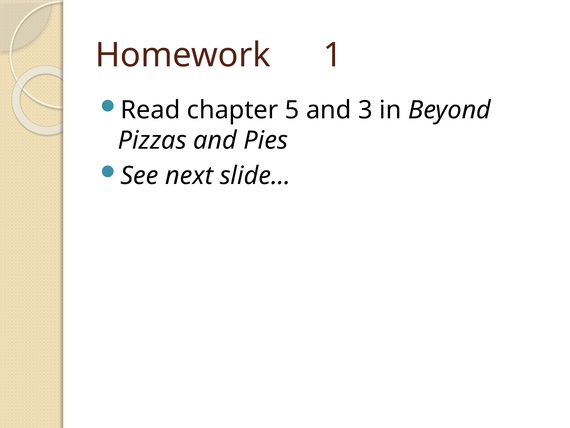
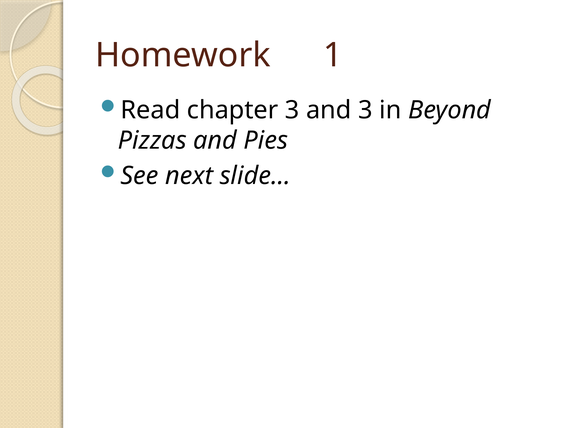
chapter 5: 5 -> 3
